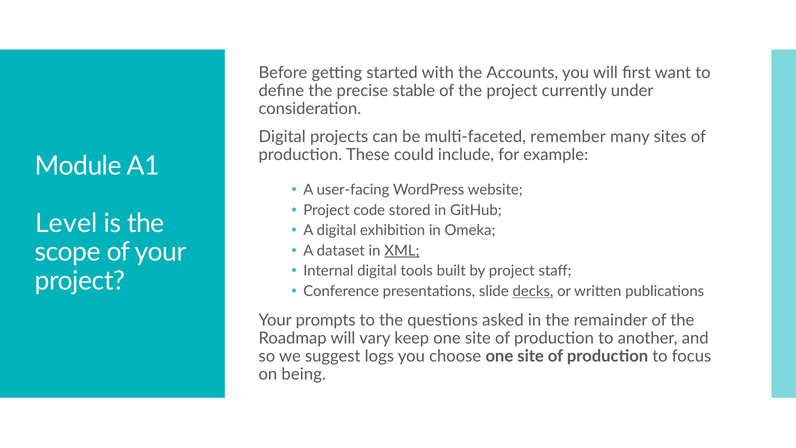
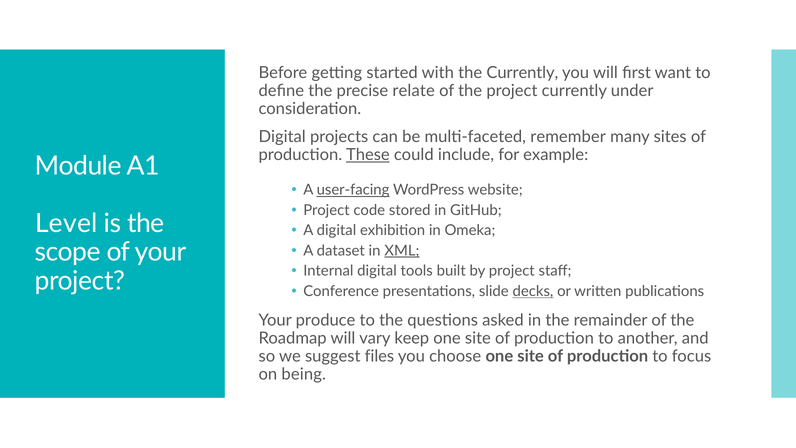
the Accounts: Accounts -> Currently
stable: stable -> relate
These underline: none -> present
user-facing underline: none -> present
prompts: prompts -> produce
logs: logs -> files
